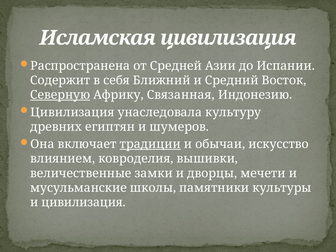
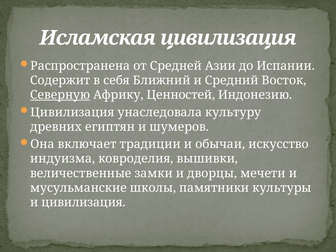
Связанная: Связанная -> Ценностей
традиции underline: present -> none
влиянием: влиянием -> индуизма
